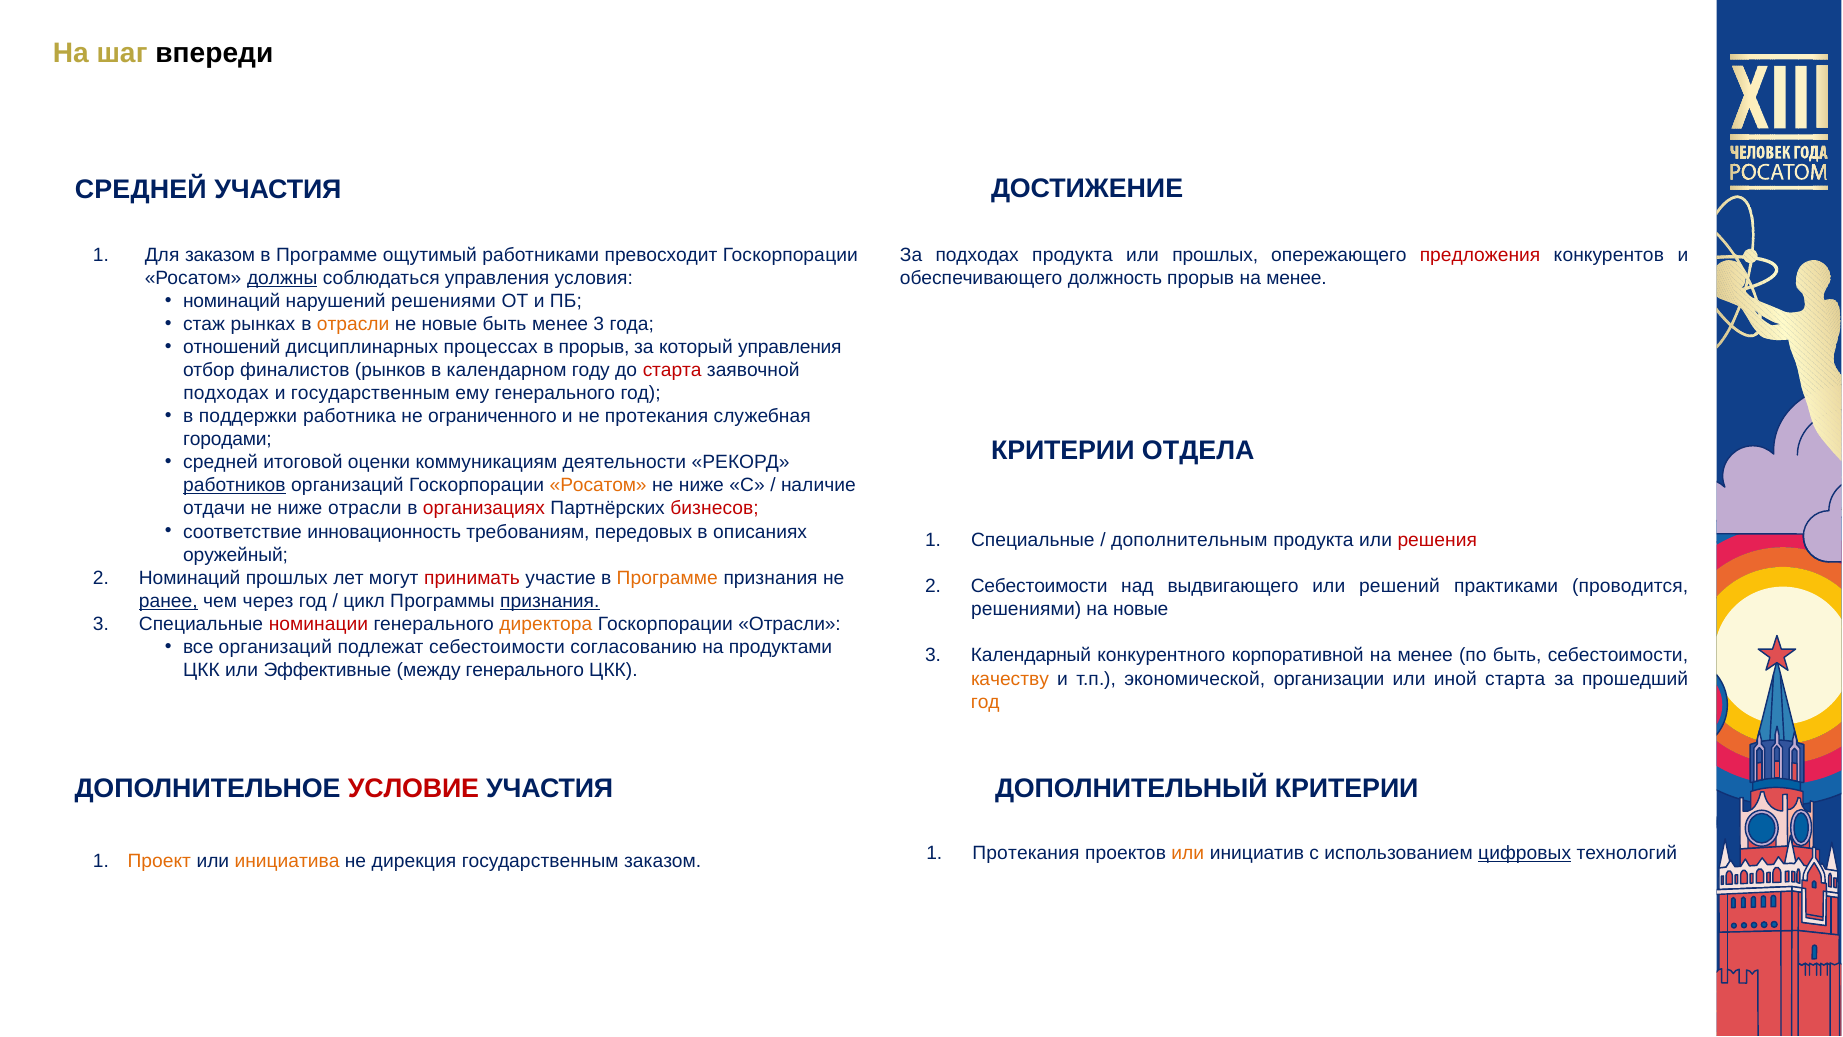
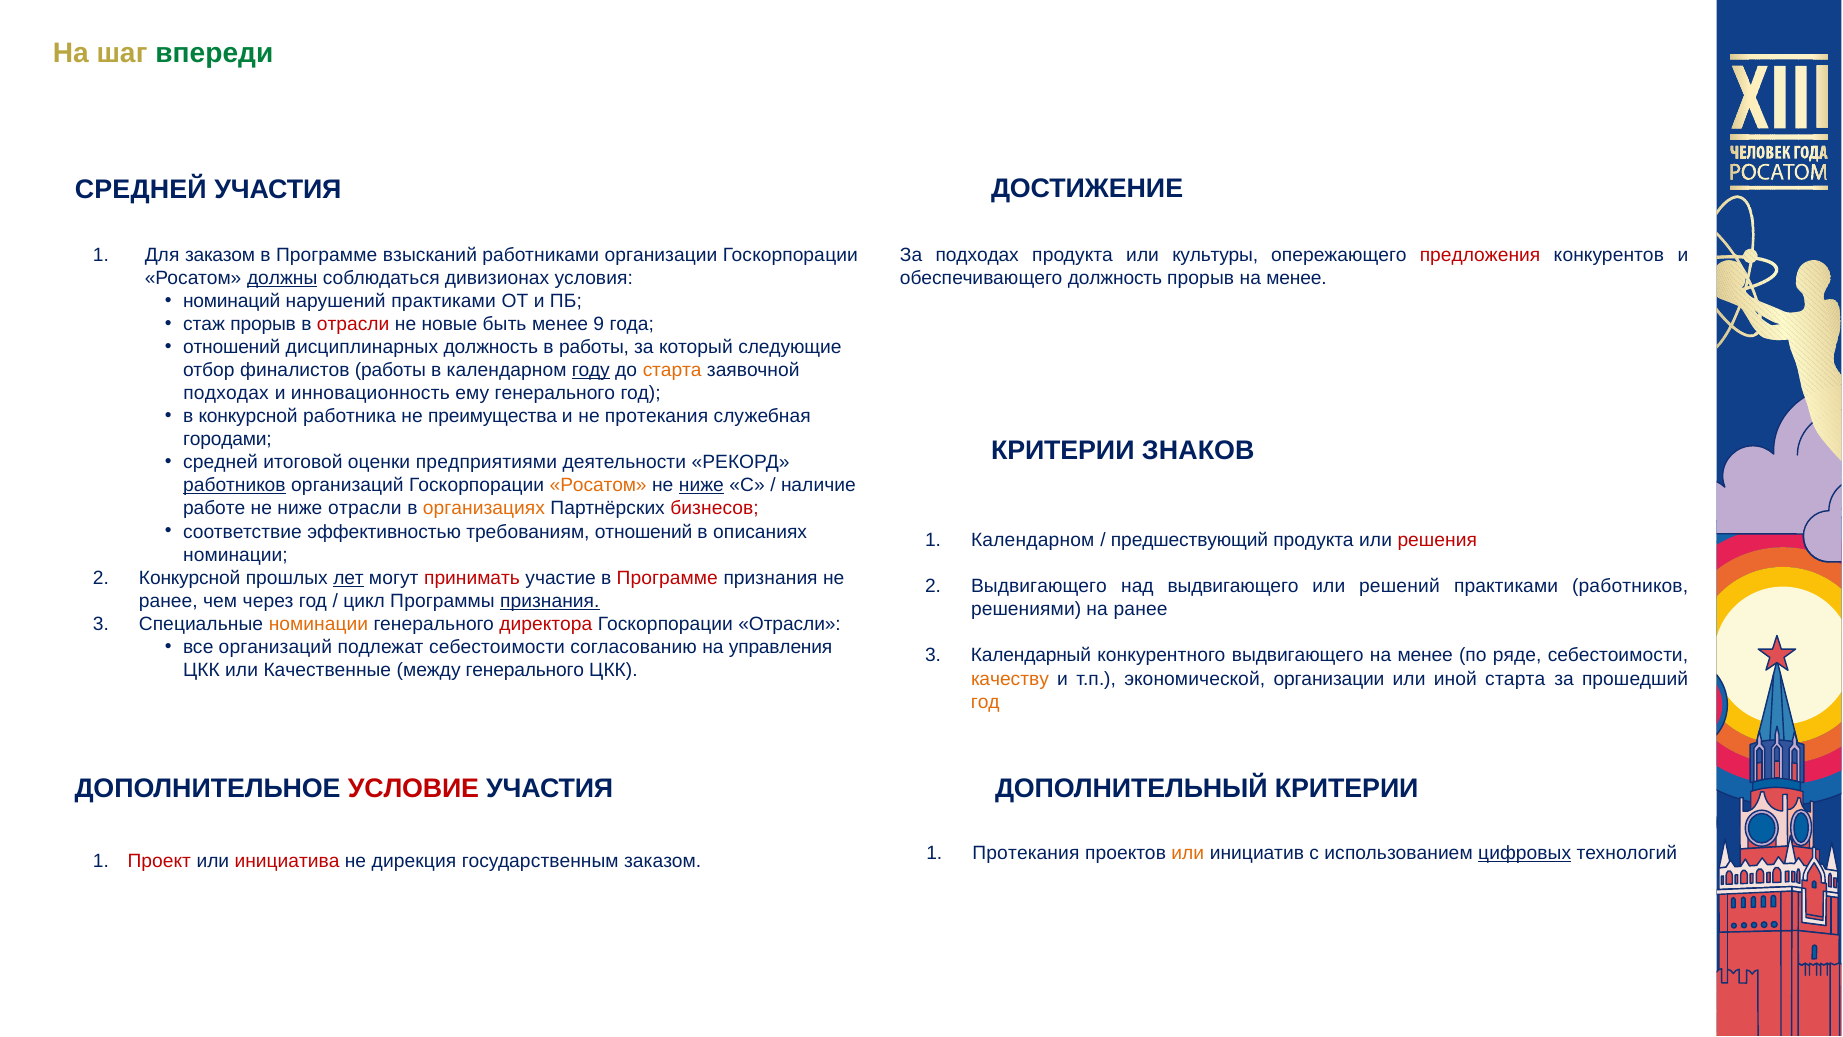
впереди colour: black -> green
ощутимый: ощутимый -> взысканий
работниками превосходит: превосходит -> организации
или прошлых: прошлых -> культуры
соблюдаться управления: управления -> дивизионах
нарушений решениями: решениями -> практиками
стаж рынках: рынках -> прорыв
отрасли at (353, 324) colour: orange -> red
менее 3: 3 -> 9
дисциплинарных процессах: процессах -> должность
в прорыв: прорыв -> работы
который управления: управления -> следующие
финалистов рынков: рынков -> работы
году underline: none -> present
старта at (672, 370) colour: red -> orange
и государственным: государственным -> инновационность
в поддержки: поддержки -> конкурсной
ограниченного: ограниченного -> преимущества
ОТДЕЛА: ОТДЕЛА -> ЗНАКОВ
коммуникациям: коммуникациям -> предприятиями
ниже at (701, 485) underline: none -> present
отдачи: отдачи -> работе
организациях colour: red -> orange
инновационность: инновационность -> эффективностью
требованиям передовых: передовых -> отношений
1 Специальные: Специальные -> Календарном
дополнительным: дополнительным -> предшествующий
оружейный at (236, 555): оружейный -> номинации
Номинаций at (190, 578): Номинаций -> Конкурсной
лет underline: none -> present
Программе at (667, 578) colour: orange -> red
Себестоимости at (1039, 586): Себестоимости -> Выдвигающего
практиками проводится: проводится -> работников
ранее at (168, 601) underline: present -> none
на новые: новые -> ранее
номинации at (318, 624) colour: red -> orange
директора colour: orange -> red
продуктами: продуктами -> управления
конкурентного корпоративной: корпоративной -> выдвигающего
по быть: быть -> ряде
Эффективные: Эффективные -> Качественные
Проект colour: orange -> red
инициатива colour: orange -> red
